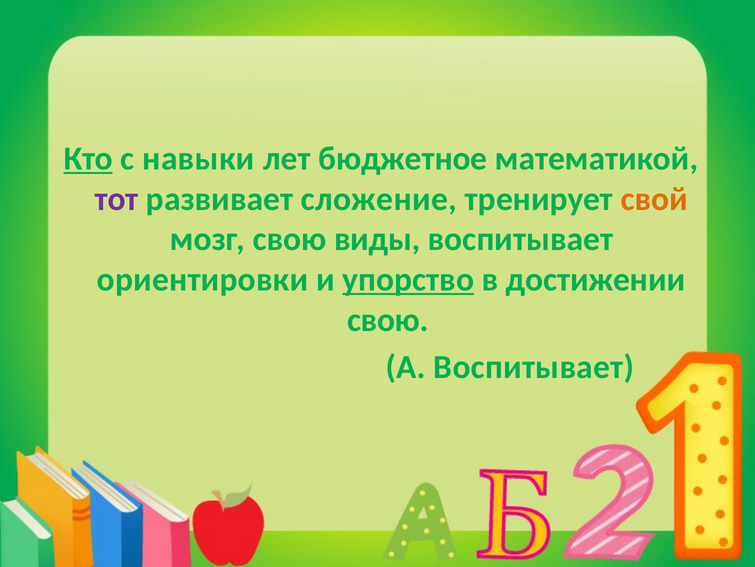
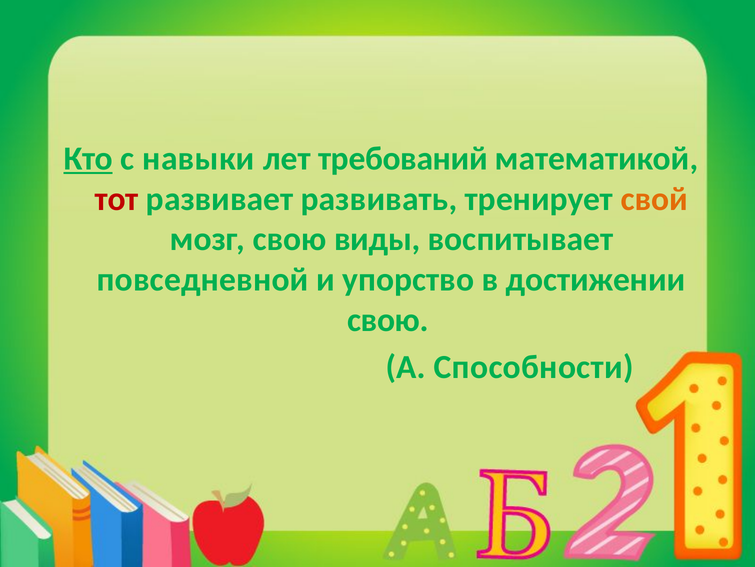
бюджетное: бюджетное -> требований
тот colour: purple -> red
сложение: сложение -> развивать
ориентировки: ориентировки -> повседневной
упорство underline: present -> none
А Воспитывает: Воспитывает -> Способности
